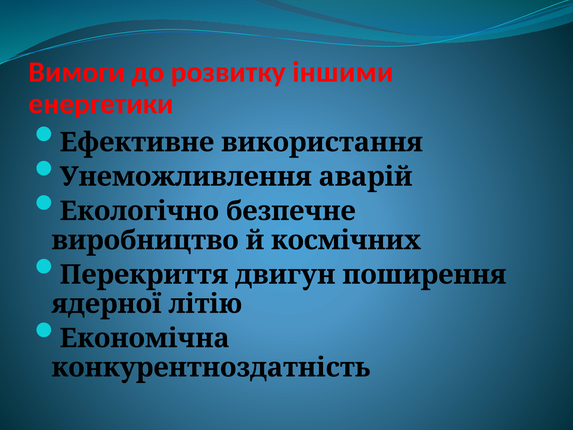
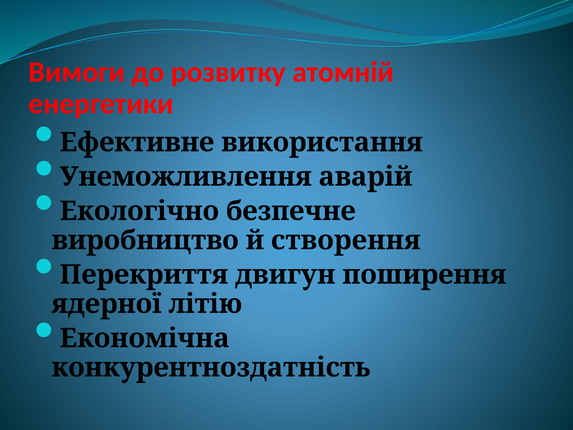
іншими: іншими -> атомній
космічних: космічних -> створення
